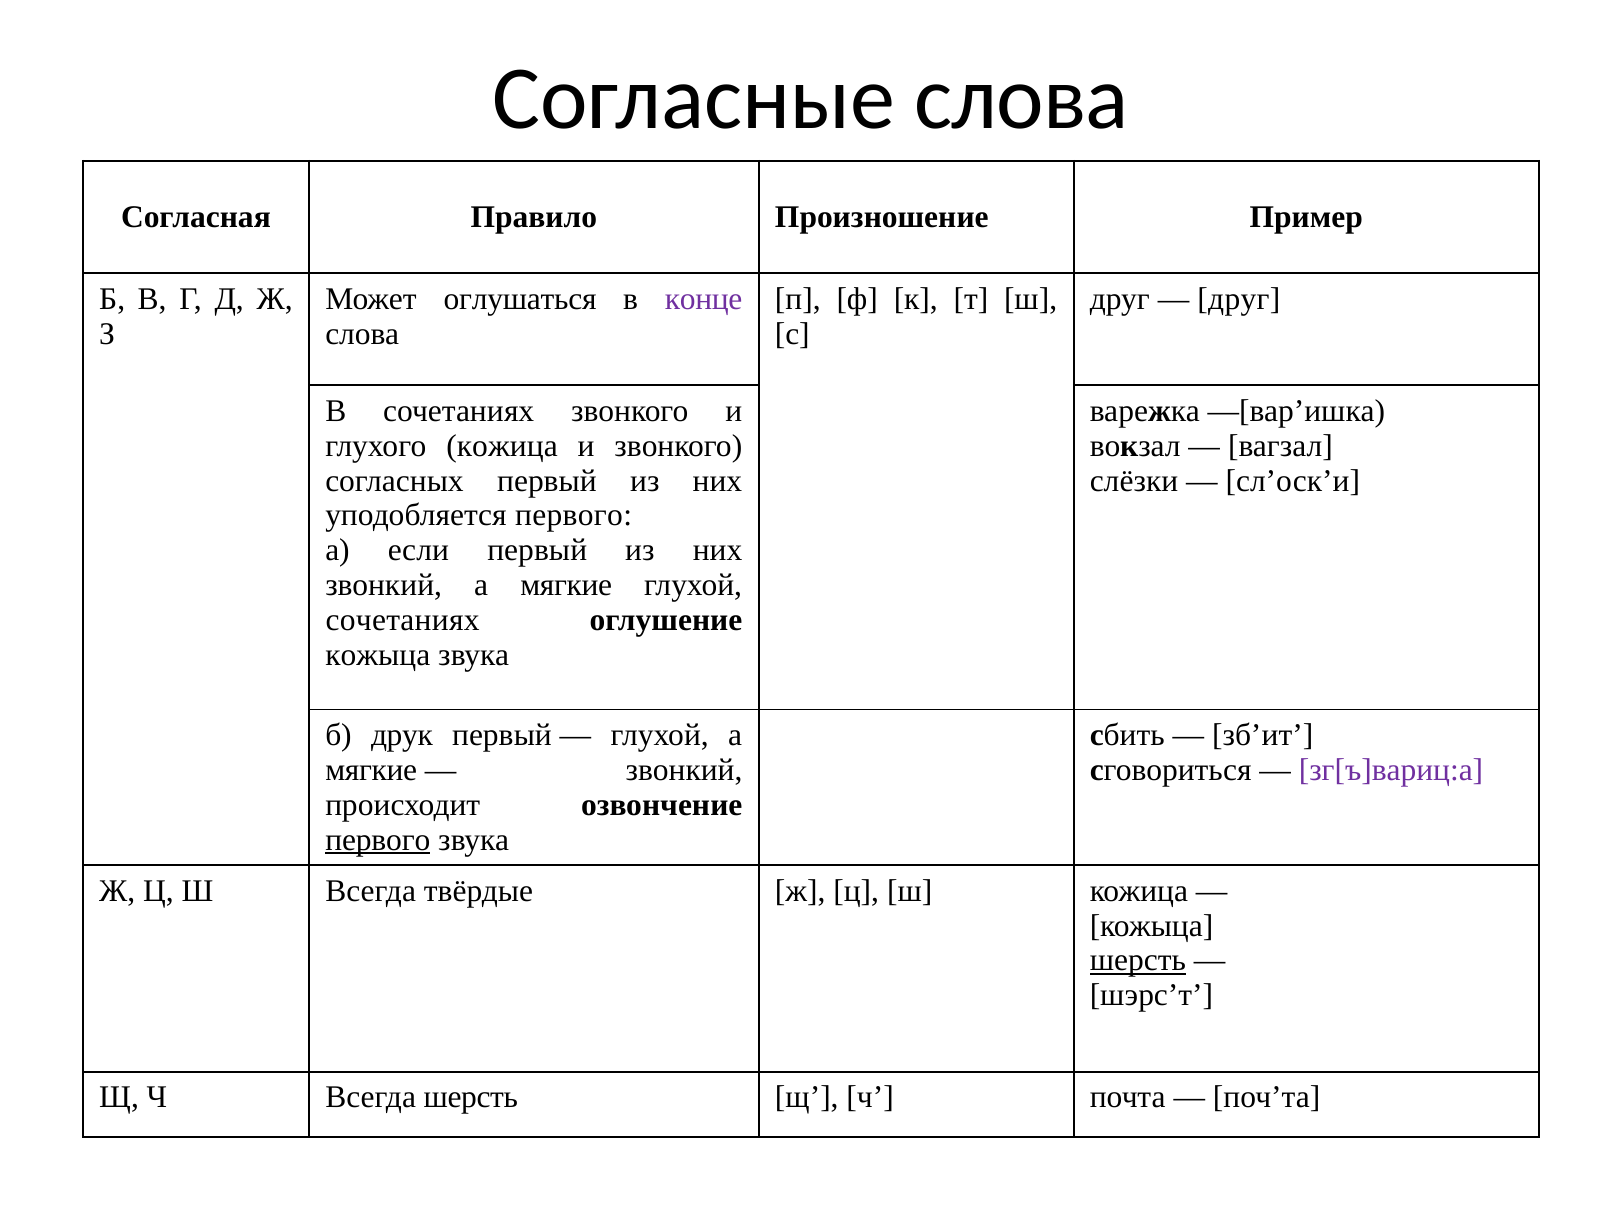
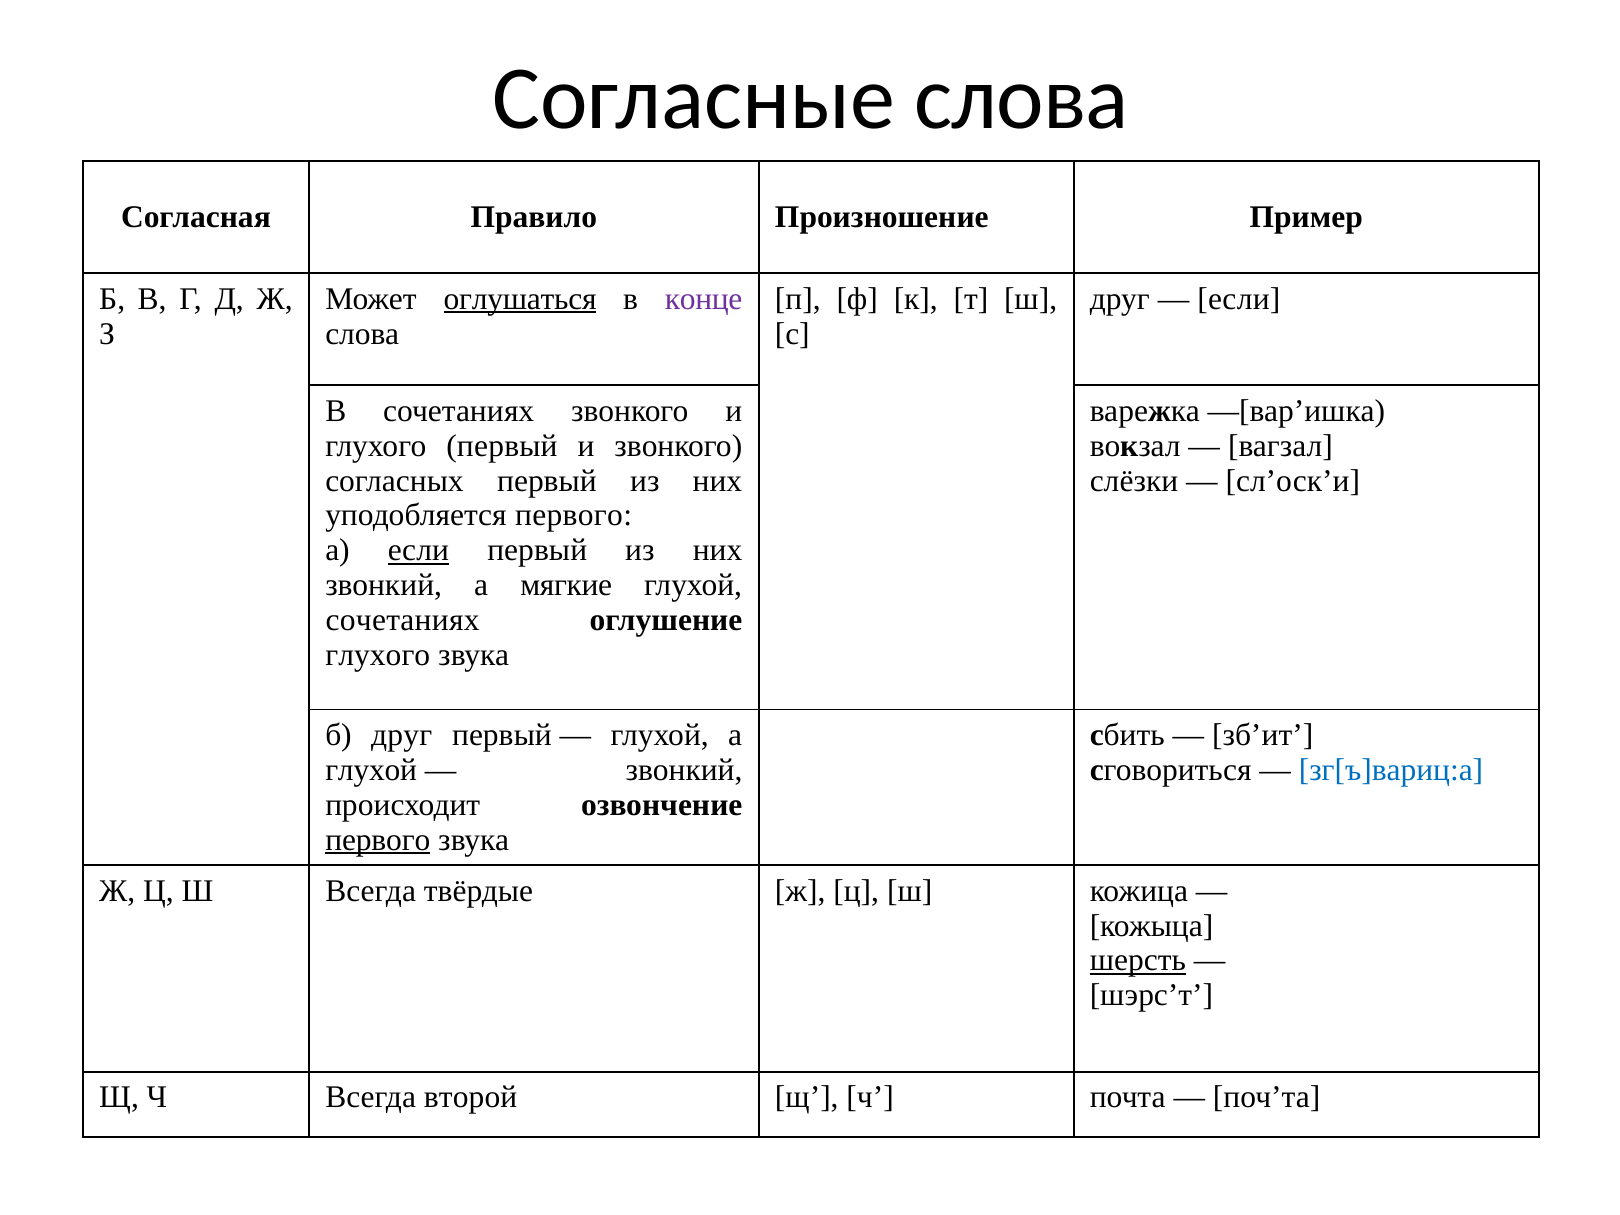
оглушаться underline: none -> present
друг at (1239, 299): друг -> если
глухого кожица: кожица -> первый
если at (418, 550) underline: none -> present
кожыца at (378, 655): кожыца -> глухого
б друк: друк -> друг
мягкие at (371, 770): мягкие -> глухой
зг[ъ]вариц:а colour: purple -> blue
Всегда шерсть: шерсть -> второй
